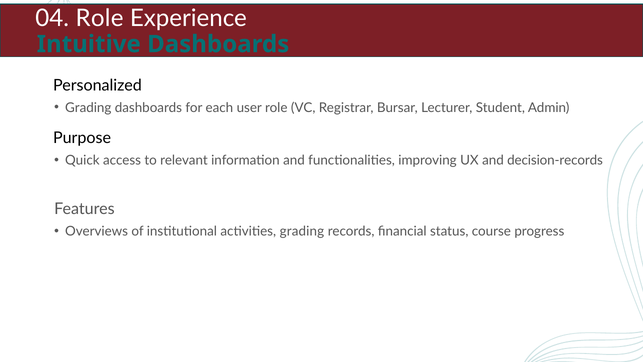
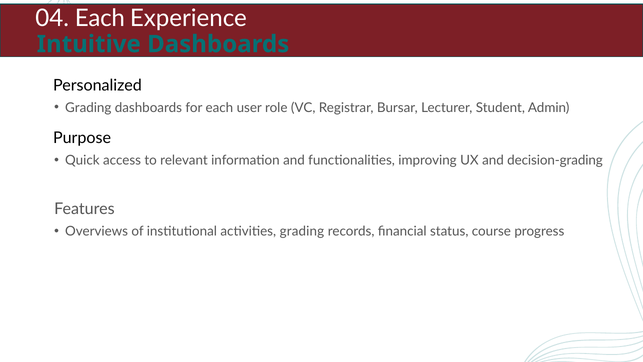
04 Role: Role -> Each
decision-records: decision-records -> decision-grading
